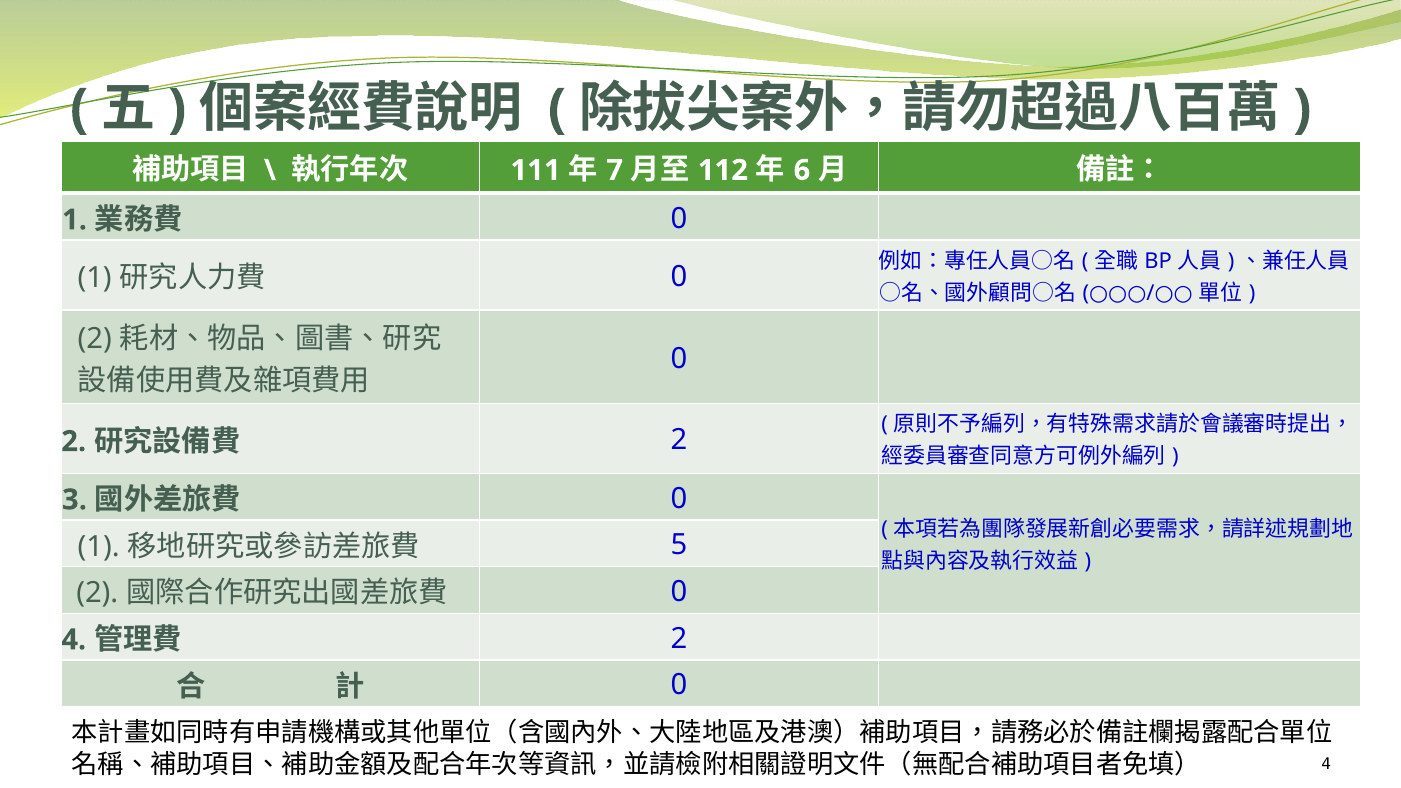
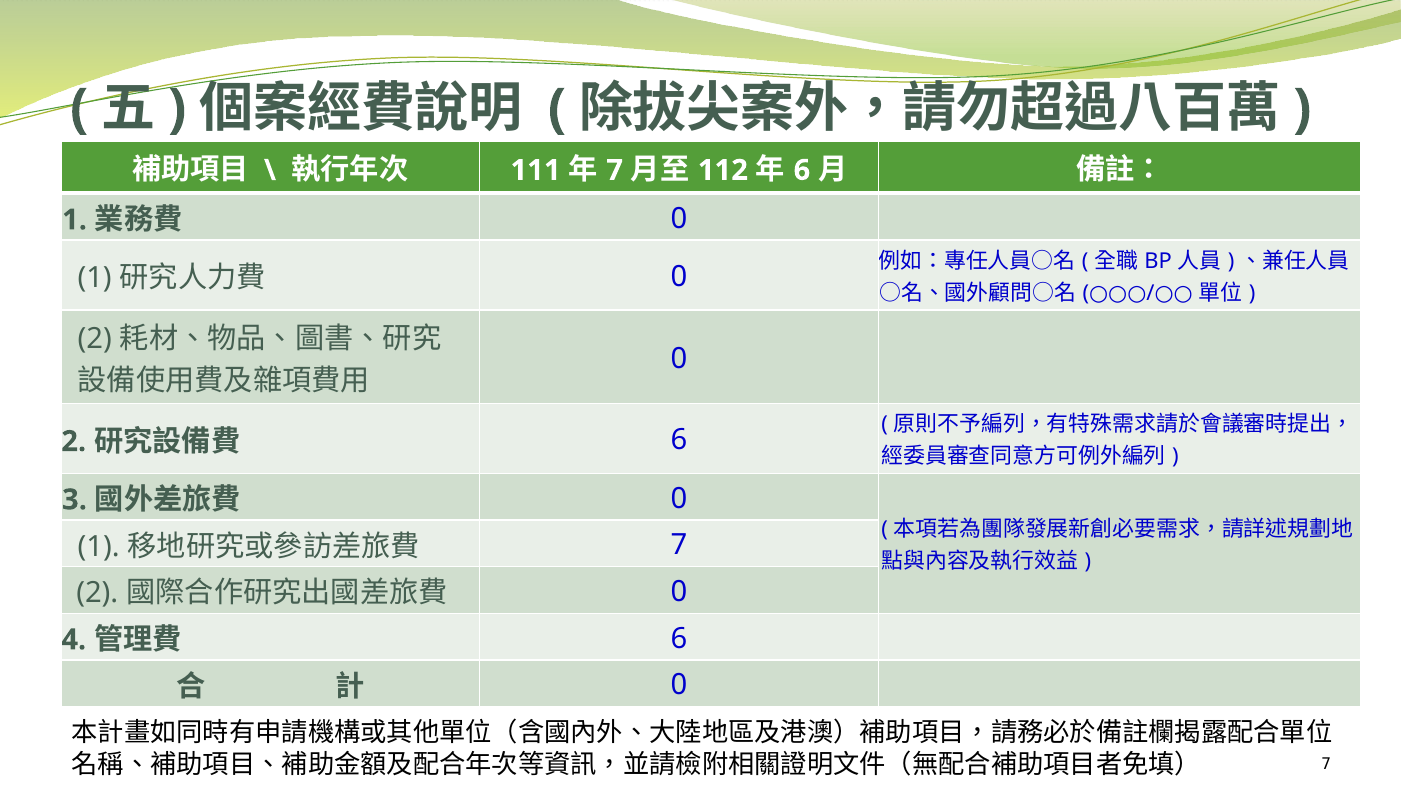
2 at (679, 440): 2 -> 6
5 at (679, 545): 5 -> 7
2 at (679, 638): 2 -> 6
4 at (1326, 764): 4 -> 7
